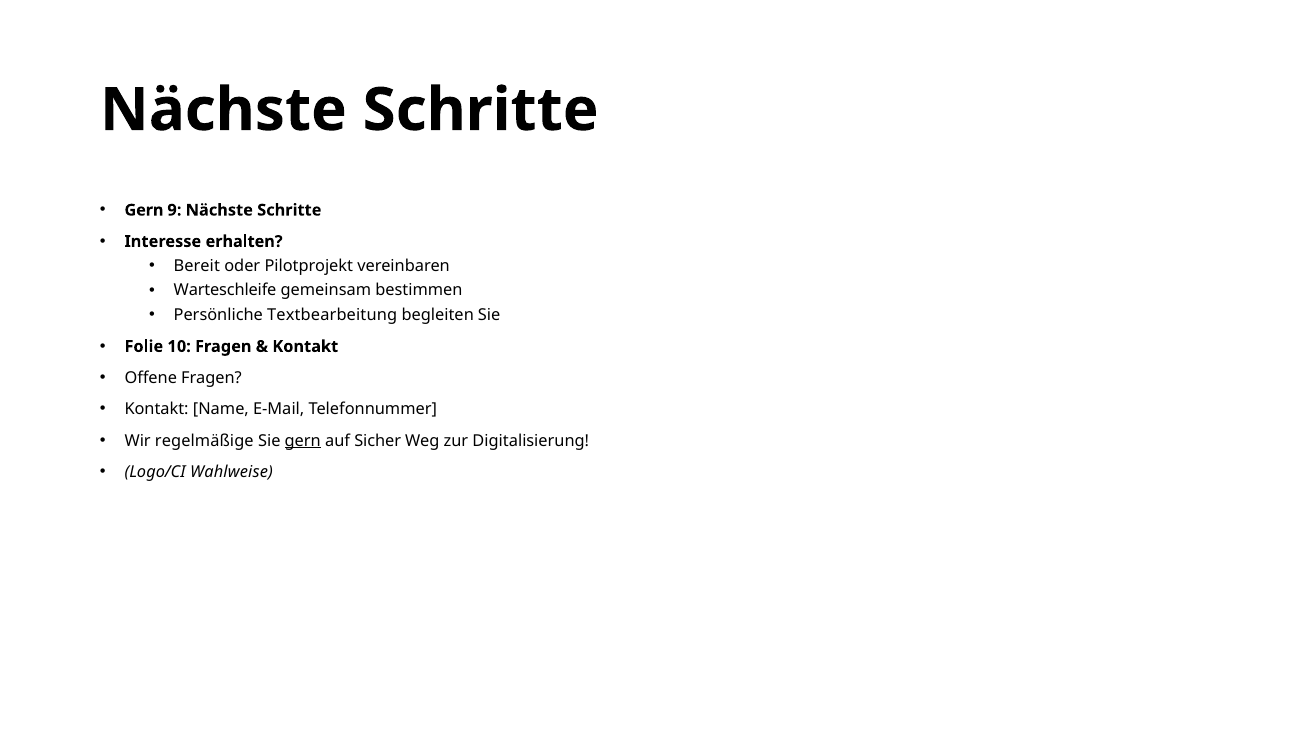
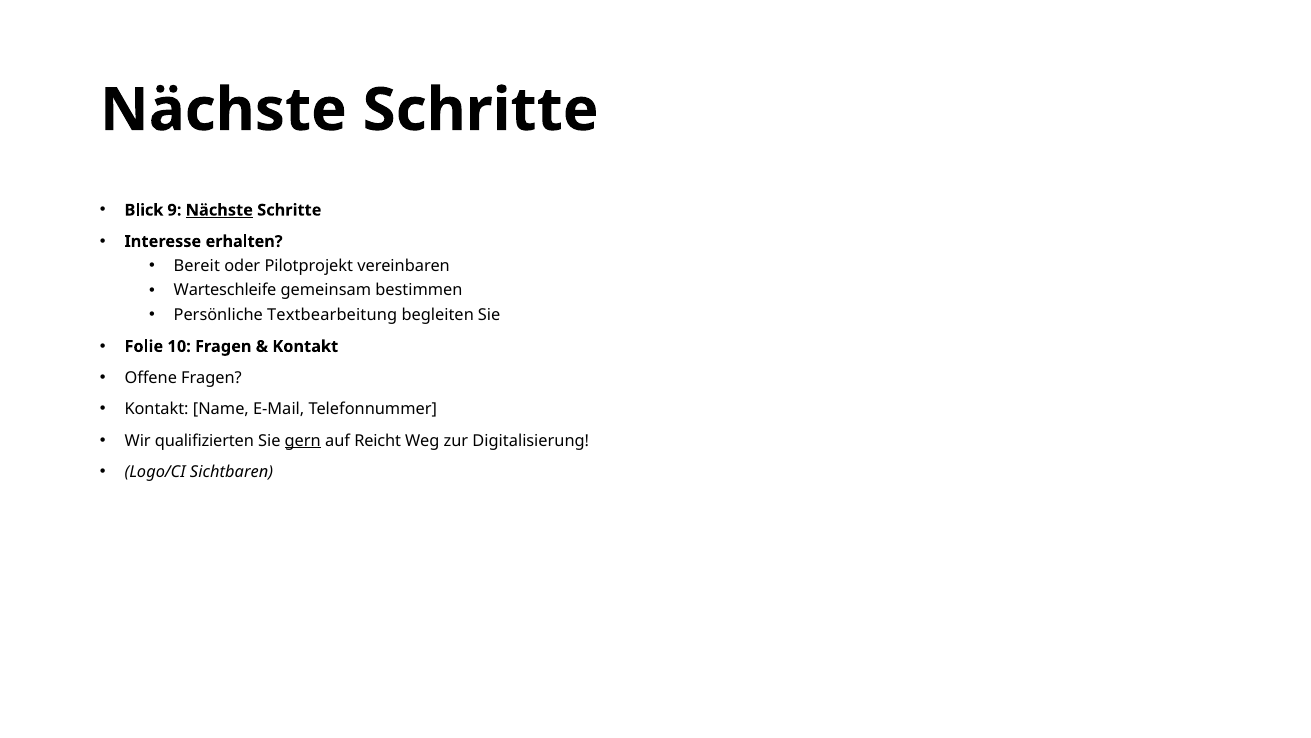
Gern at (144, 210): Gern -> Blick
Nächste at (219, 210) underline: none -> present
regelmäßige: regelmäßige -> qualifizierten
Sicher: Sicher -> Reicht
Wahlweise: Wahlweise -> Sichtbaren
